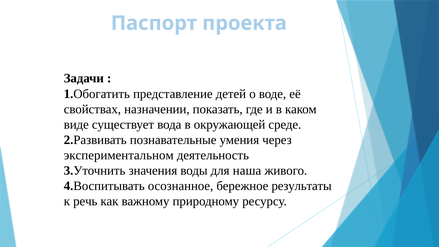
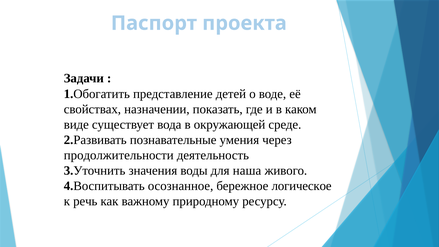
экспериментальном: экспериментальном -> продолжительности
результаты: результаты -> логическое
